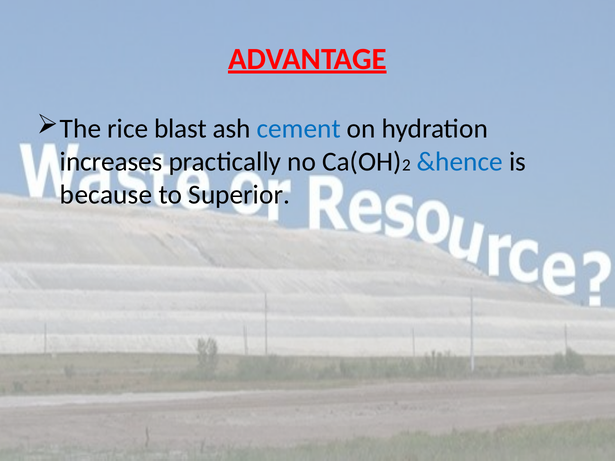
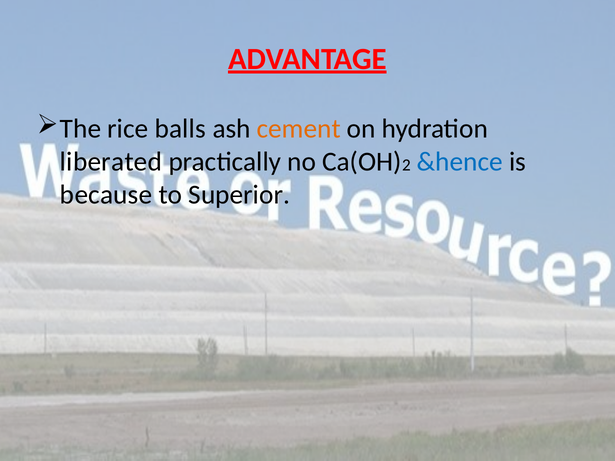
blast: blast -> balls
cement colour: blue -> orange
increases: increases -> liberated
